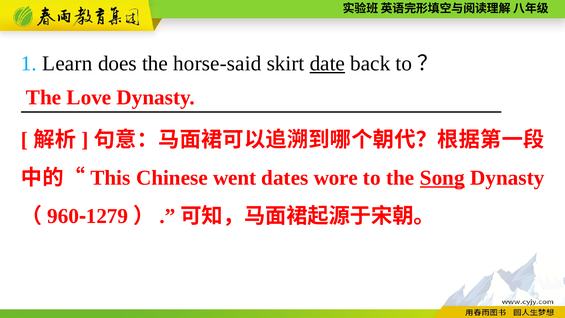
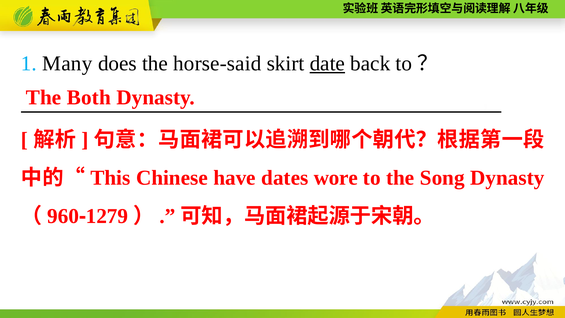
Learn: Learn -> Many
Love: Love -> Both
went: went -> have
Song underline: present -> none
